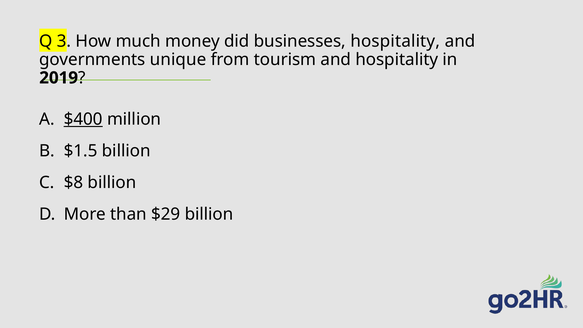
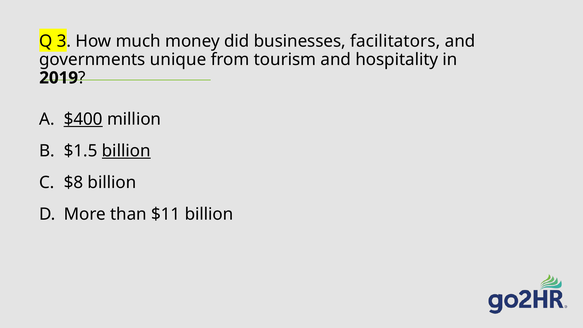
businesses hospitality: hospitality -> facilitators
billion at (126, 151) underline: none -> present
$29: $29 -> $11
